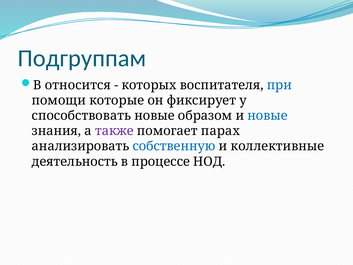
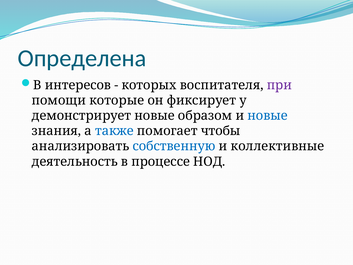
Подгруппам: Подгруппам -> Определена
относится: относится -> интересов
при colour: blue -> purple
способствовать: способствовать -> демонстрирует
также colour: purple -> blue
парах: парах -> чтобы
